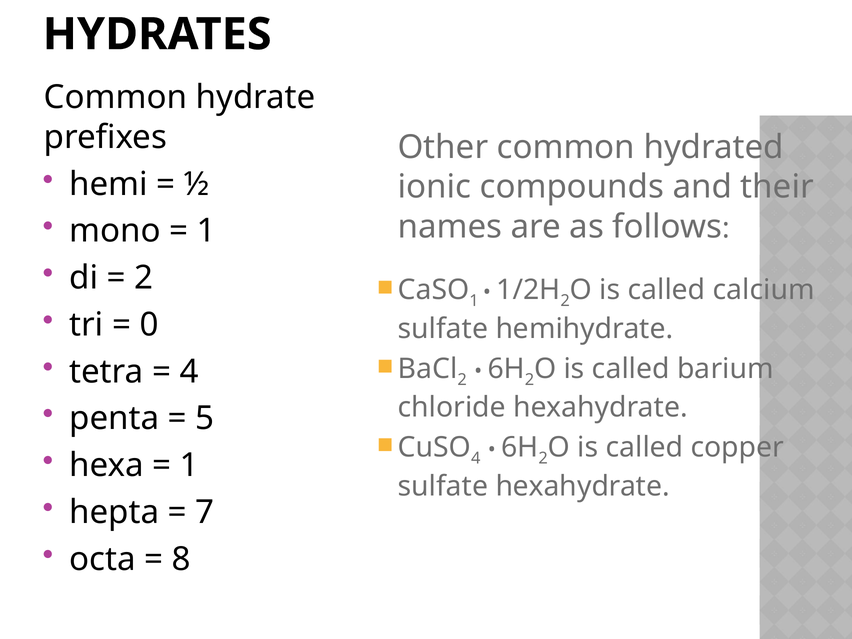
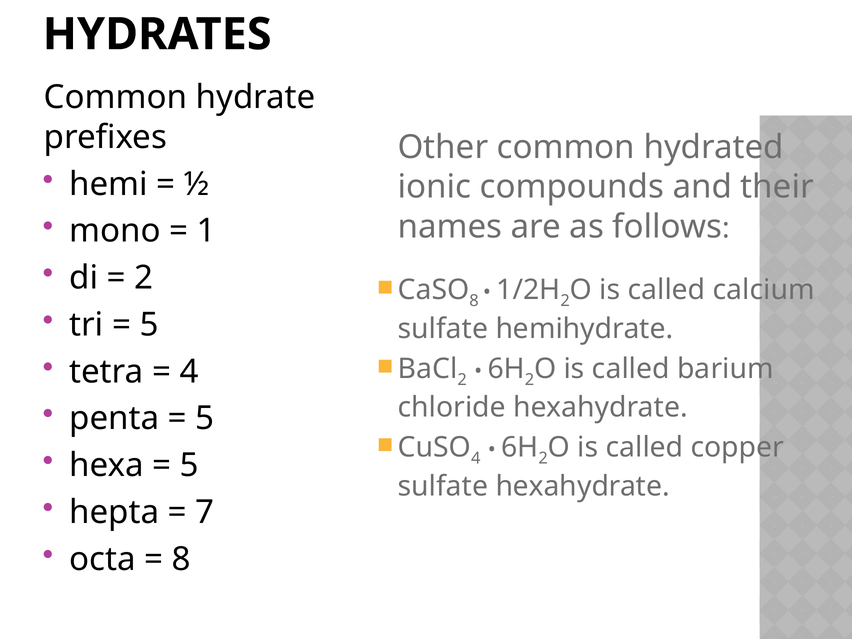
1 at (474, 301): 1 -> 8
0 at (149, 325): 0 -> 5
1 at (189, 465): 1 -> 5
